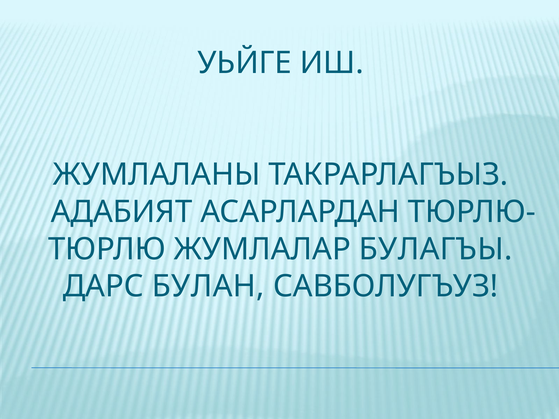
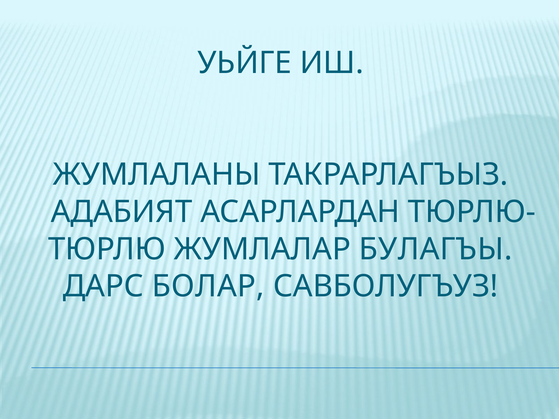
БУЛАН: БУЛАН -> БОЛАР
